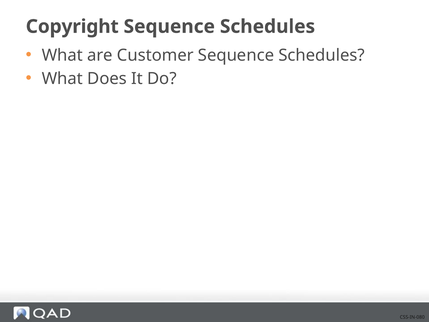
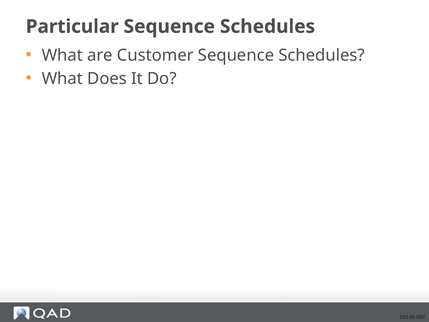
Copyright: Copyright -> Particular
